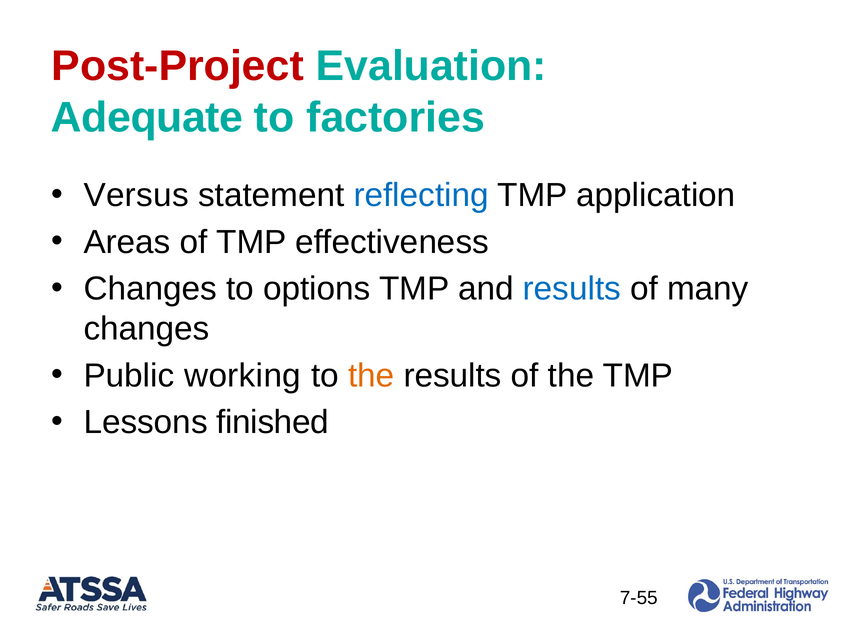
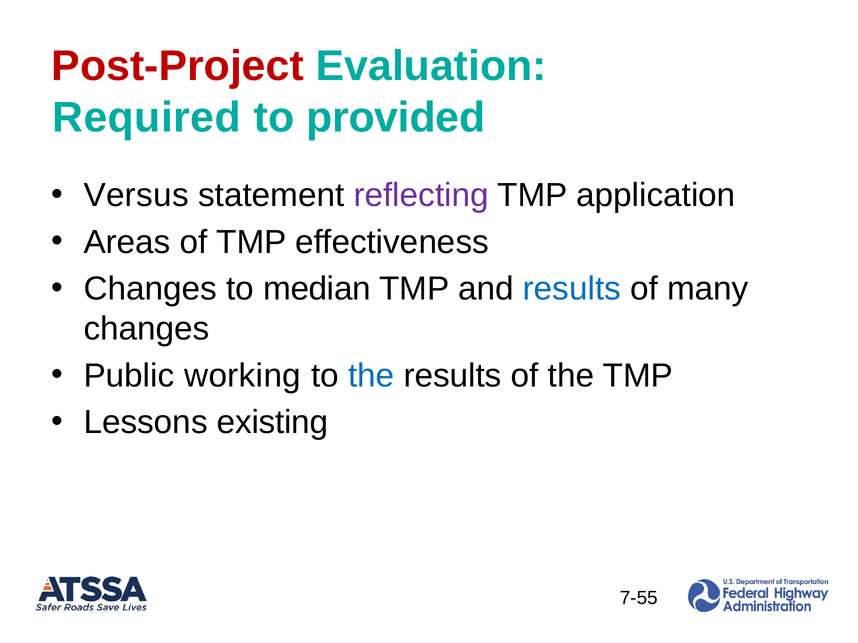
Adequate: Adequate -> Required
factories: factories -> provided
reflecting colour: blue -> purple
options: options -> median
the at (371, 376) colour: orange -> blue
finished: finished -> existing
